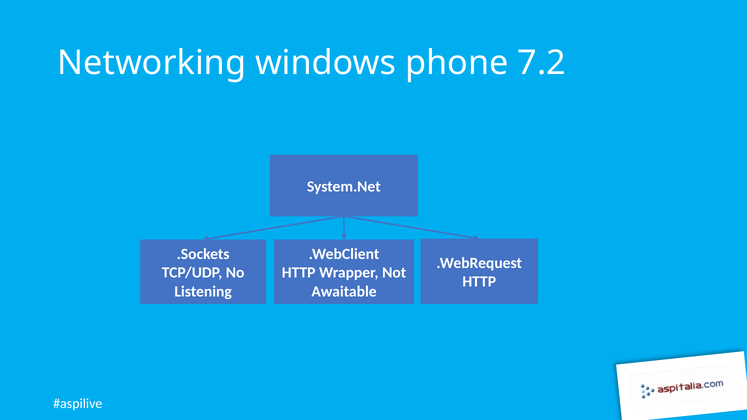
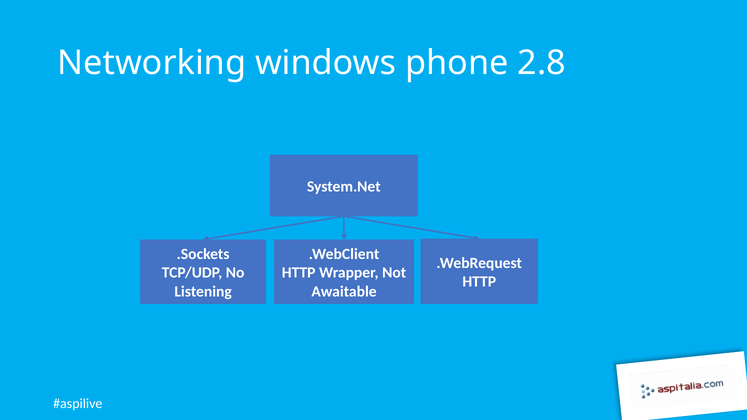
7.2: 7.2 -> 2.8
